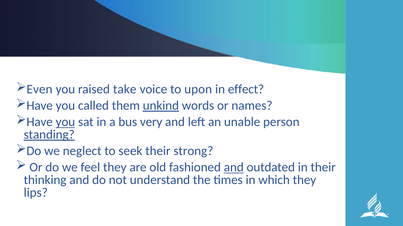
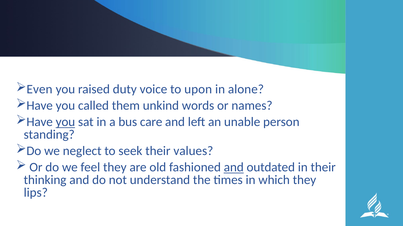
take: take -> duty
effect: effect -> alone
unkind underline: present -> none
very: very -> care
standing underline: present -> none
strong: strong -> values
